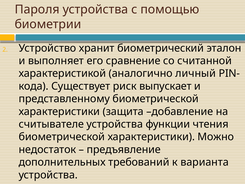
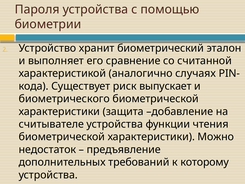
личный: личный -> случаях
представленному: представленному -> биометрического
варианта: варианта -> которому
